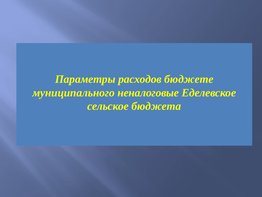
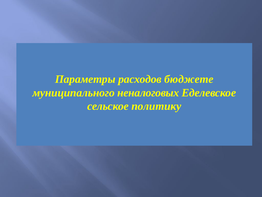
неналоговые: неналоговые -> неналоговых
бюджета: бюджета -> политику
